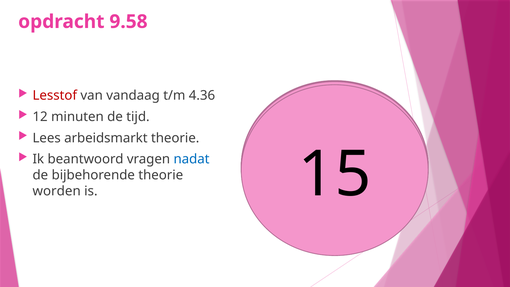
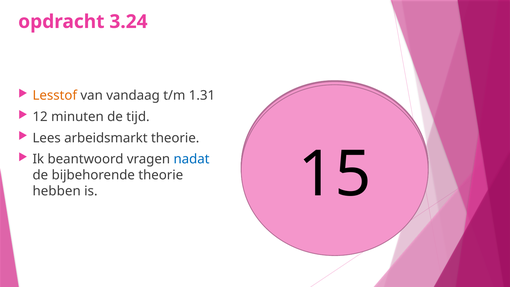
9.58: 9.58 -> 3.24
Lesstof colour: red -> orange
4.36: 4.36 -> 1.31
worden: worden -> hebben
